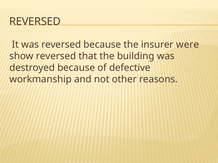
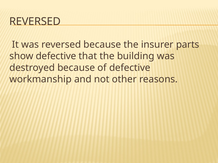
were: were -> parts
show reversed: reversed -> defective
